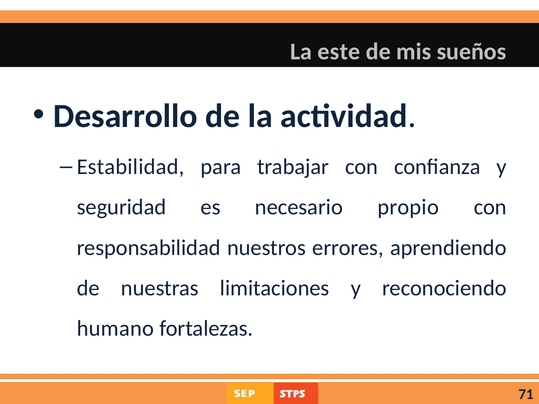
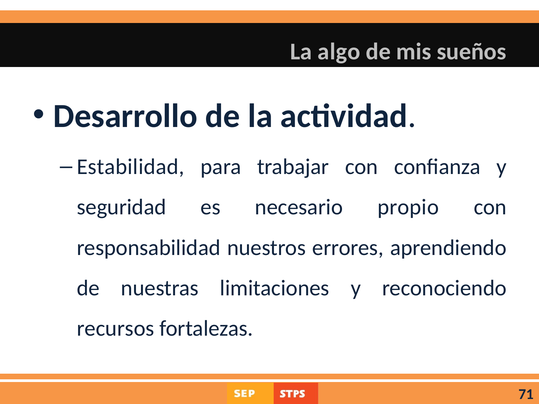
este: este -> algo
humano: humano -> recursos
